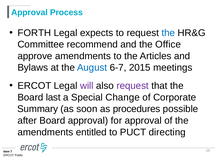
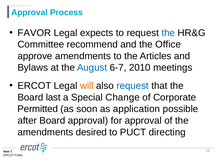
FORTH: FORTH -> FAVOR
2015: 2015 -> 2010
will colour: purple -> orange
request at (133, 86) colour: purple -> blue
Summary: Summary -> Permitted
procedures: procedures -> application
entitled: entitled -> desired
